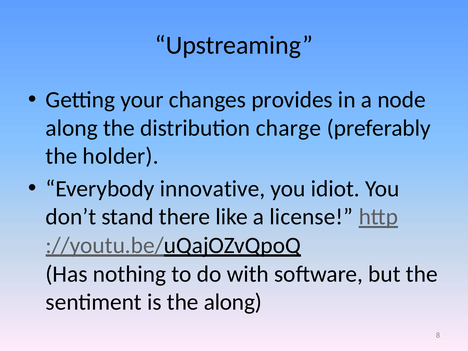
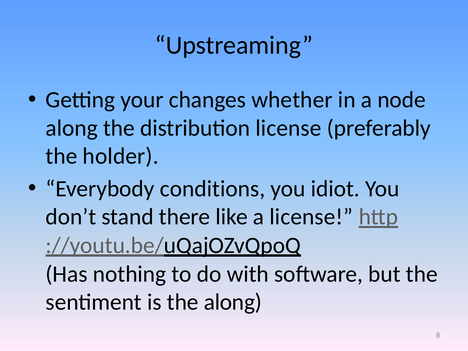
provides: provides -> whether
distribution charge: charge -> license
innovative: innovative -> conditions
